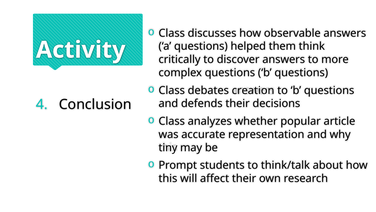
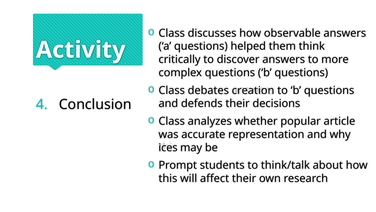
tiny: tiny -> ices
